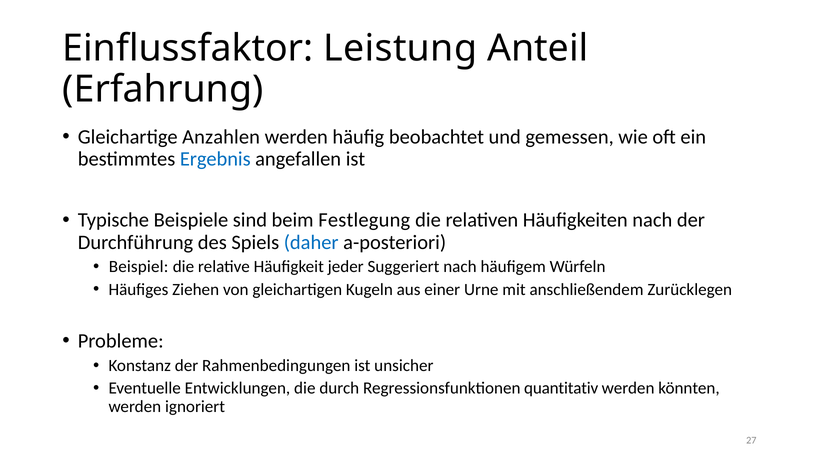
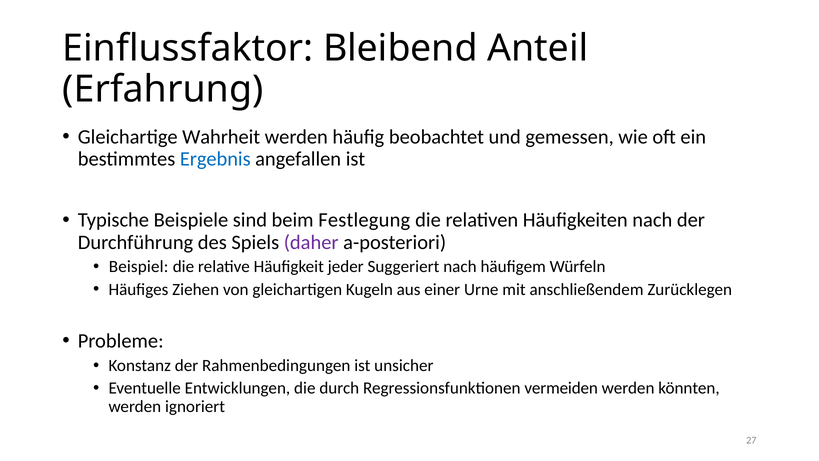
Leistung: Leistung -> Bleibend
Anzahlen: Anzahlen -> Wahrheit
daher colour: blue -> purple
quantitativ: quantitativ -> vermeiden
